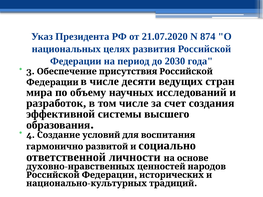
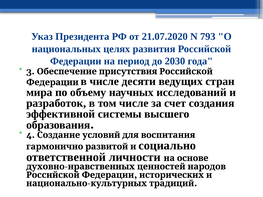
874: 874 -> 793
